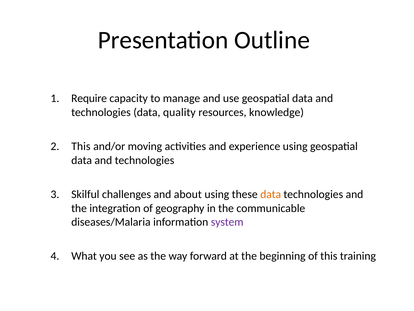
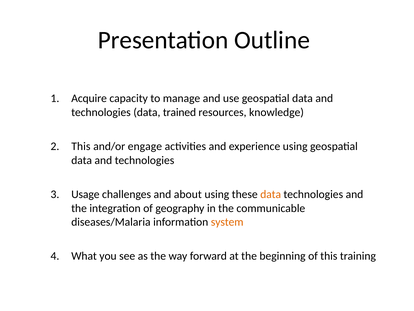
Require: Require -> Acquire
quality: quality -> trained
moving: moving -> engage
Skilful: Skilful -> Usage
system colour: purple -> orange
